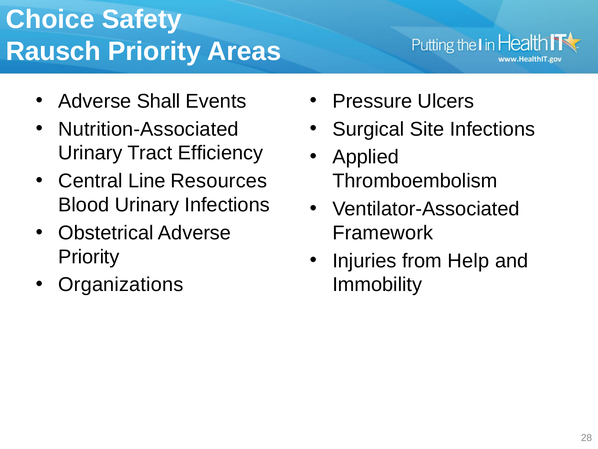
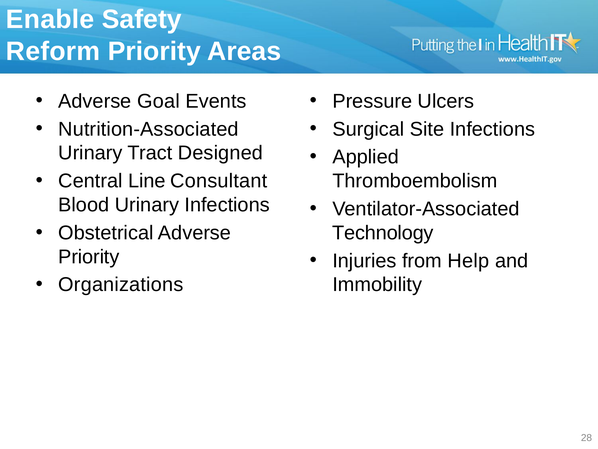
Choice: Choice -> Enable
Rausch: Rausch -> Reform
Shall: Shall -> Goal
Efficiency: Efficiency -> Designed
Resources: Resources -> Consultant
Framework: Framework -> Technology
